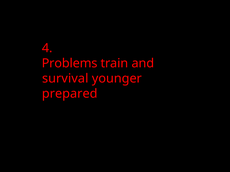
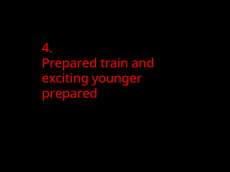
Problems at (70, 63): Problems -> Prepared
survival: survival -> exciting
